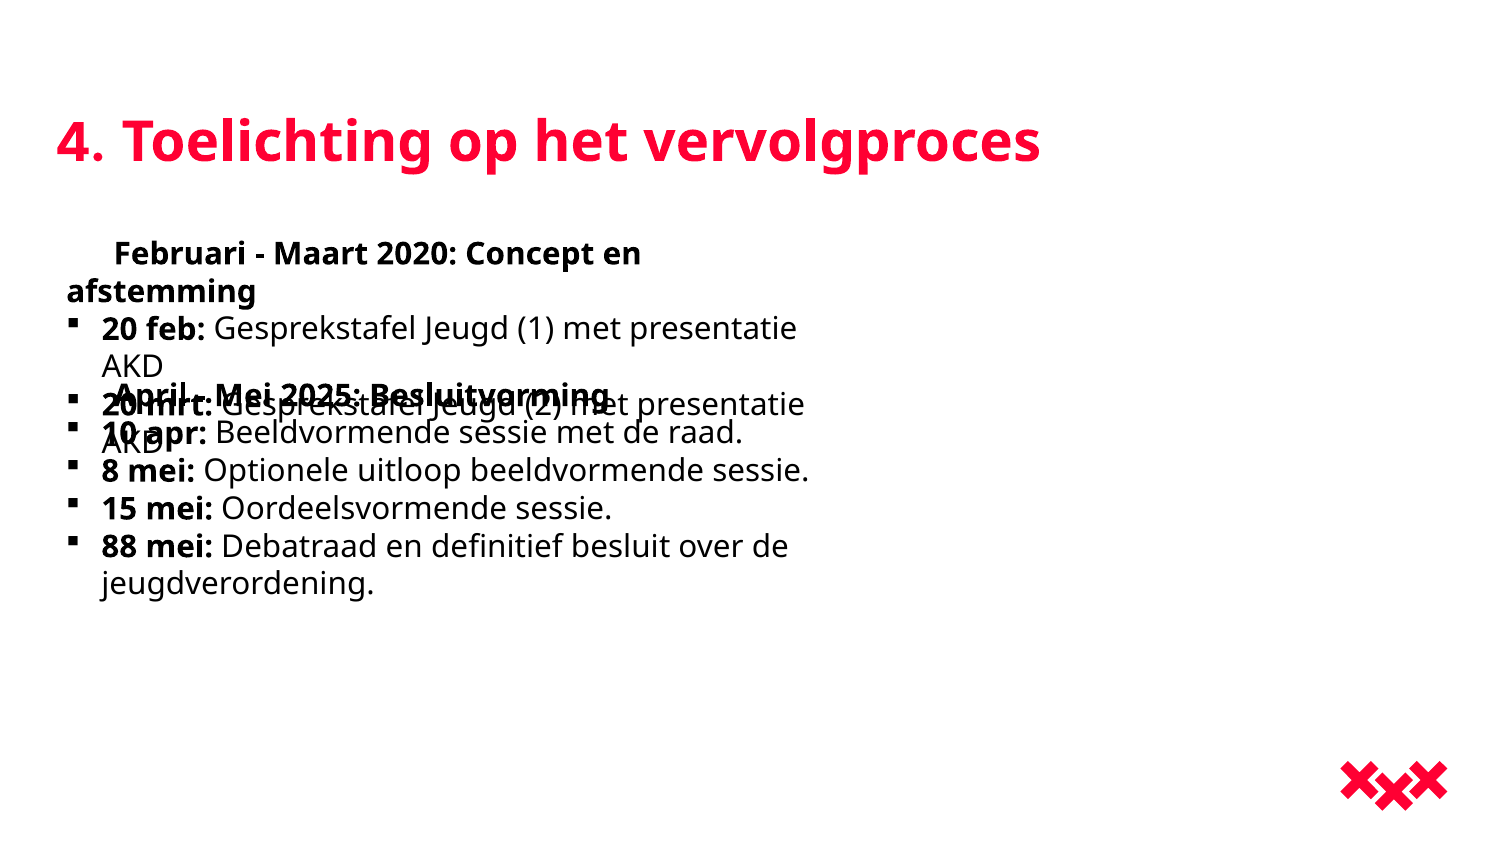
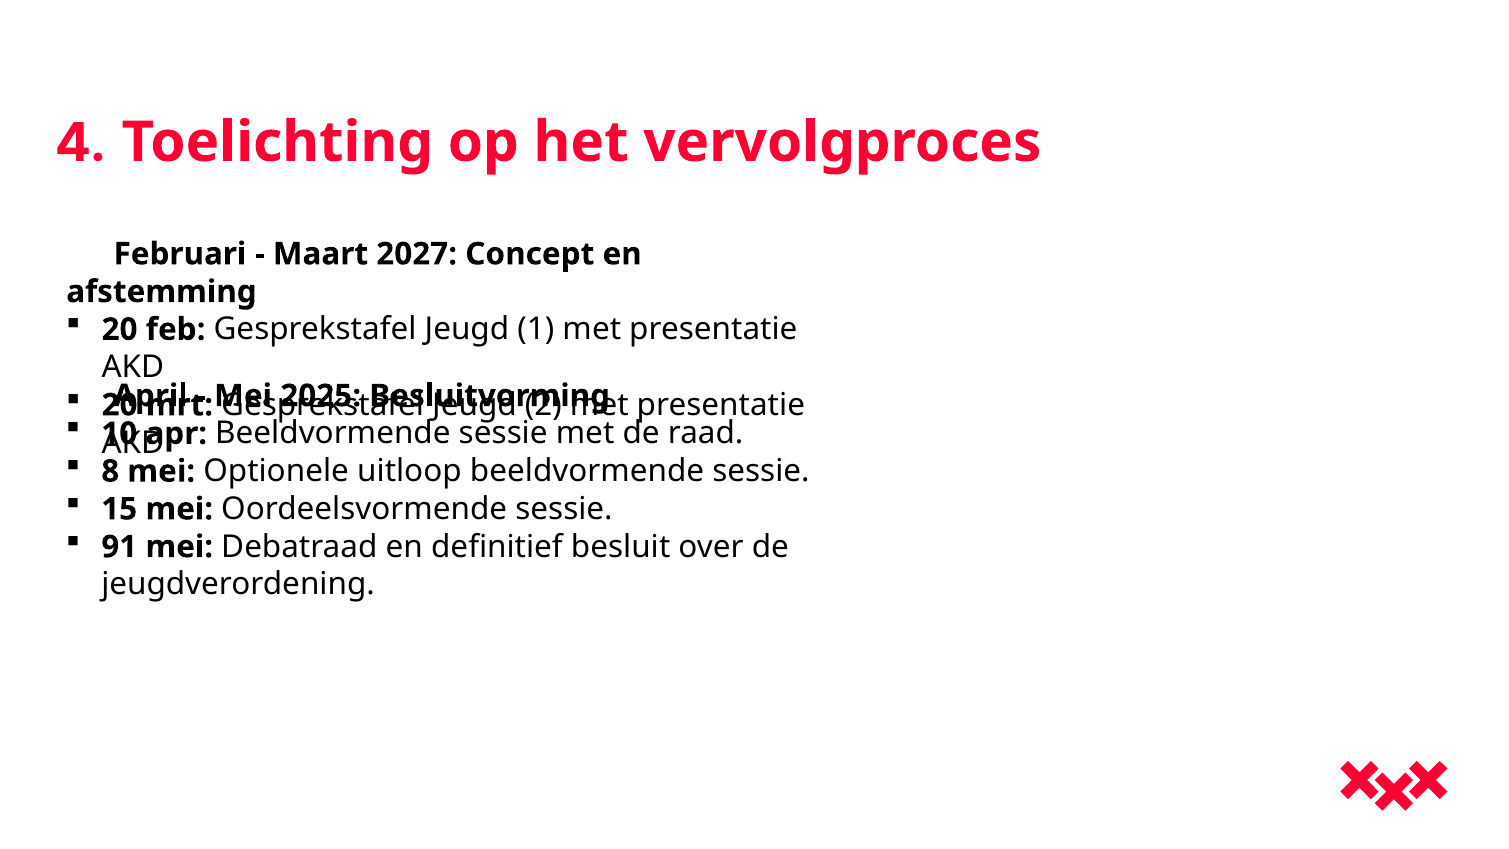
2020: 2020 -> 2027
88: 88 -> 91
